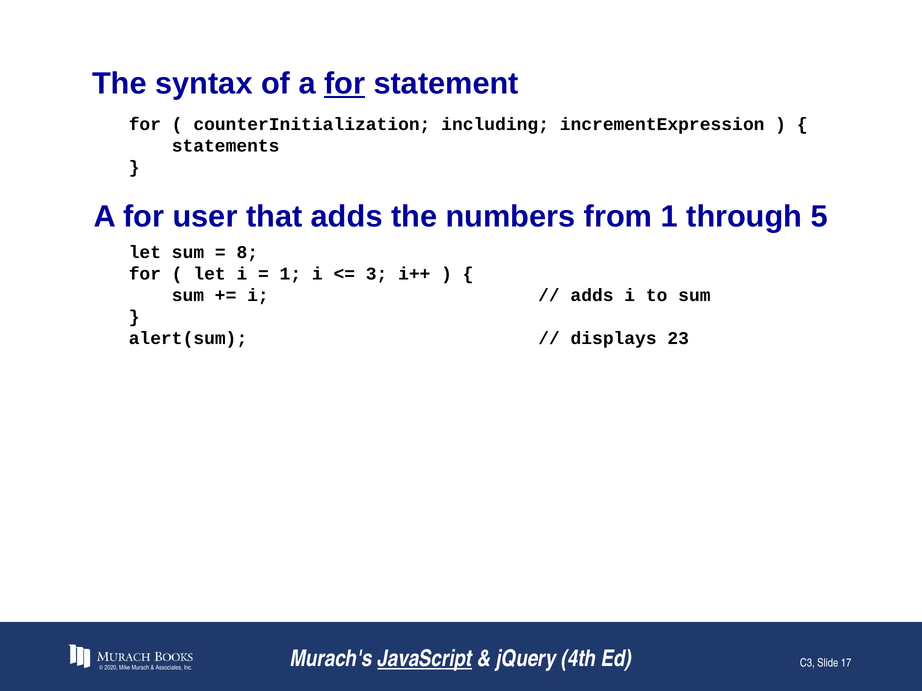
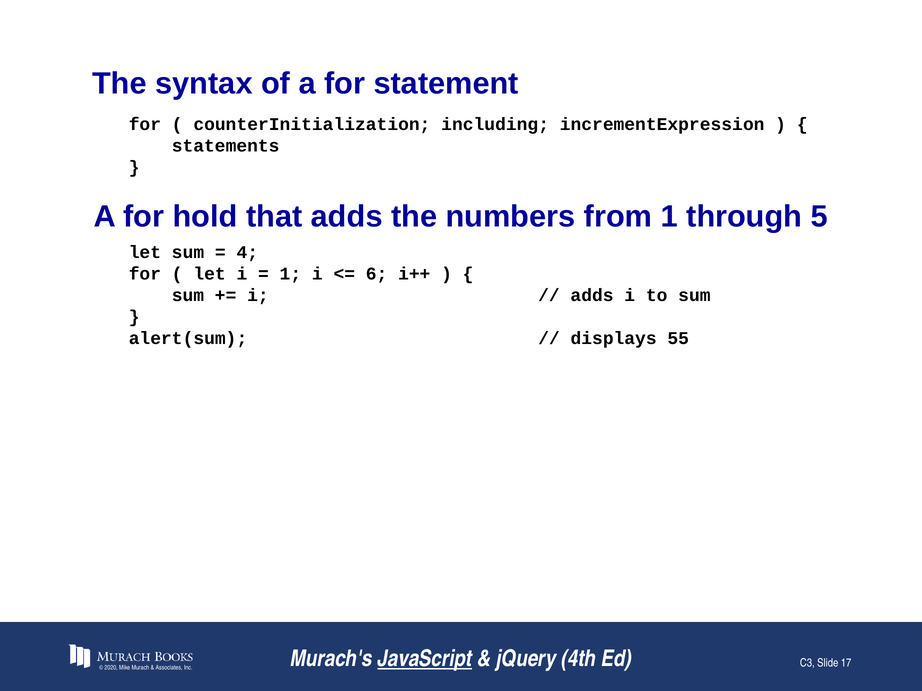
for at (345, 84) underline: present -> none
user: user -> hold
8: 8 -> 4
3: 3 -> 6
23: 23 -> 55
